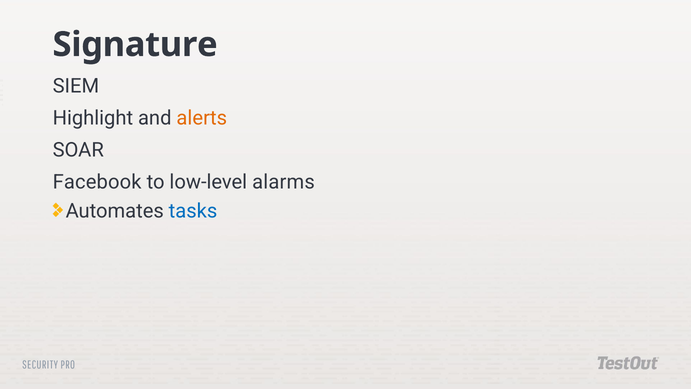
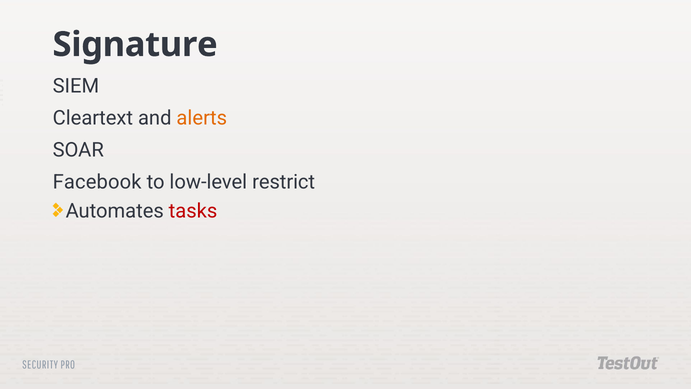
Highlight: Highlight -> Cleartext
alarms: alarms -> restrict
tasks colour: blue -> red
